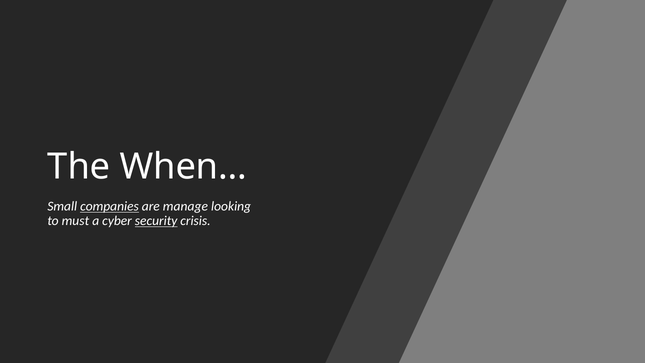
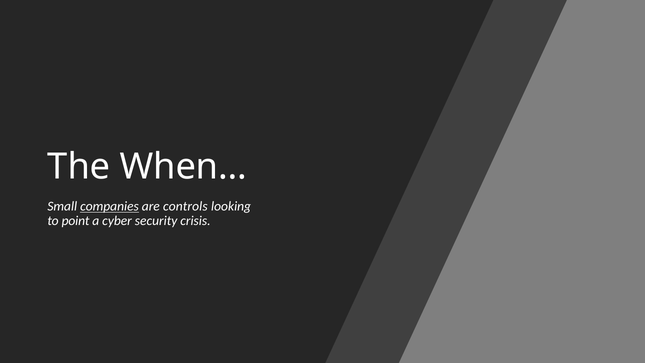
manage: manage -> controls
must: must -> point
security underline: present -> none
